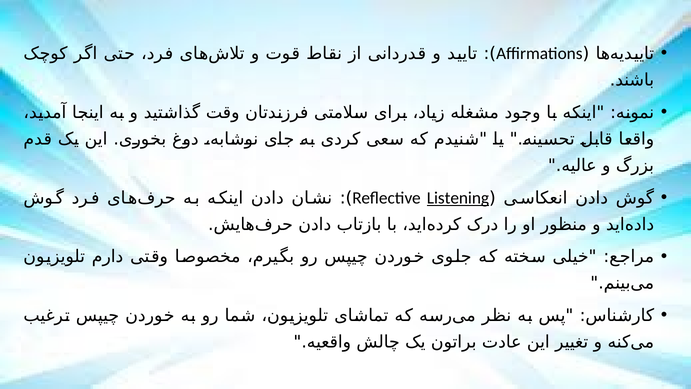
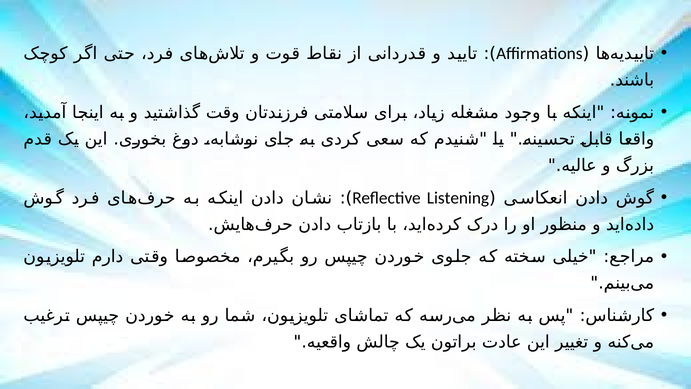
Listening underline: present -> none
